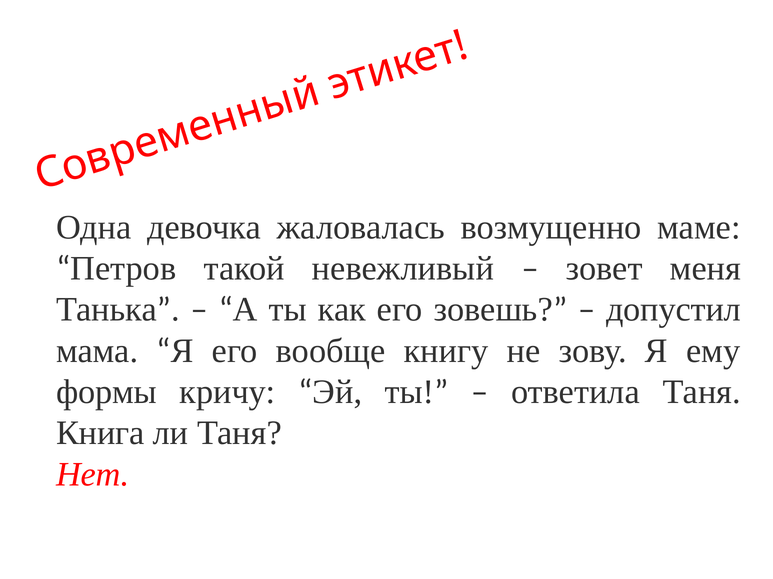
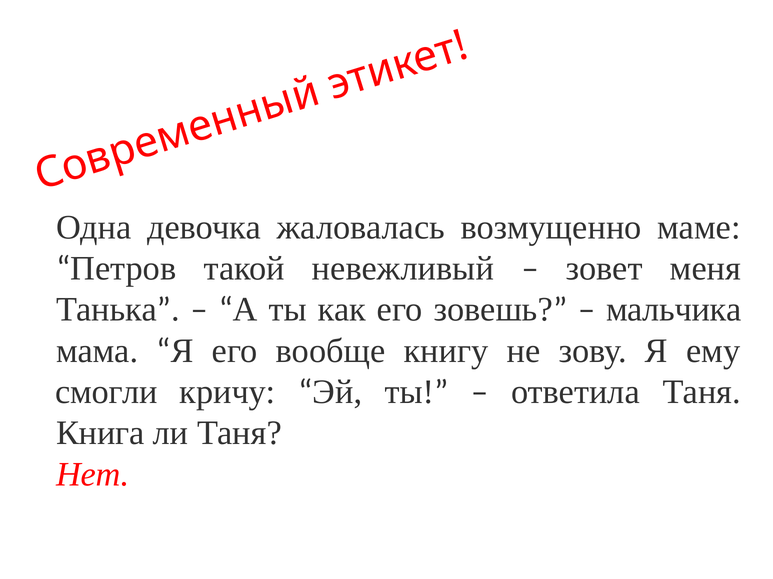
допустил: допустил -> мальчика
формы: формы -> смогли
